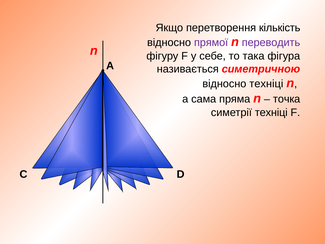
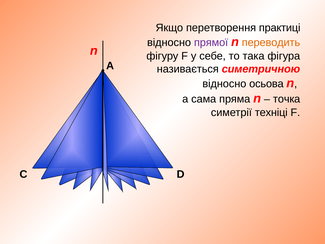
кількість: кількість -> практиці
переводить colour: purple -> orange
відносно техніці: техніці -> осьова
